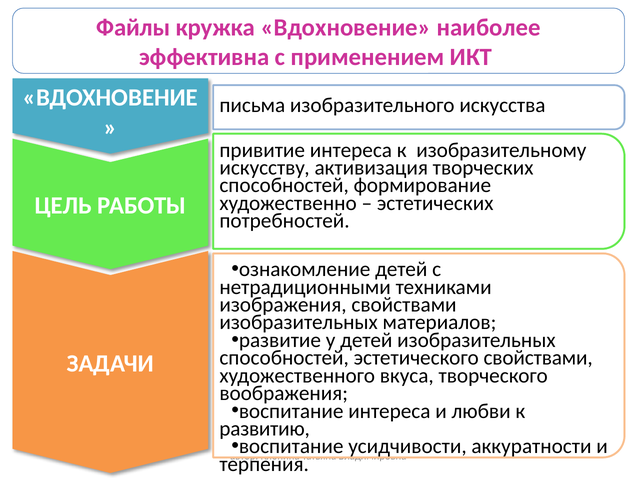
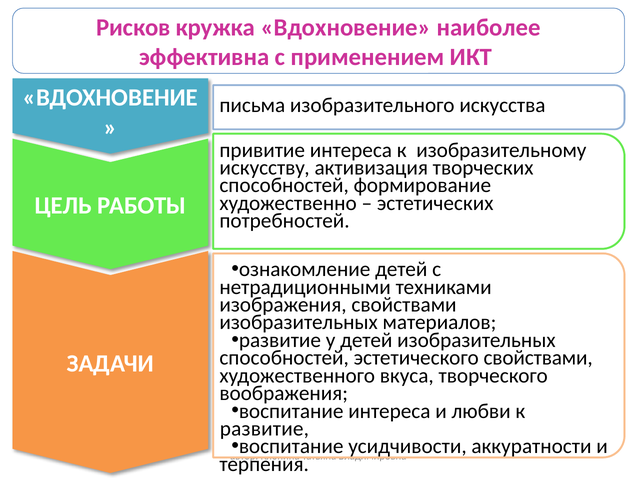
Файлы: Файлы -> Рисков
развитию at (265, 429): развитию -> развитие
